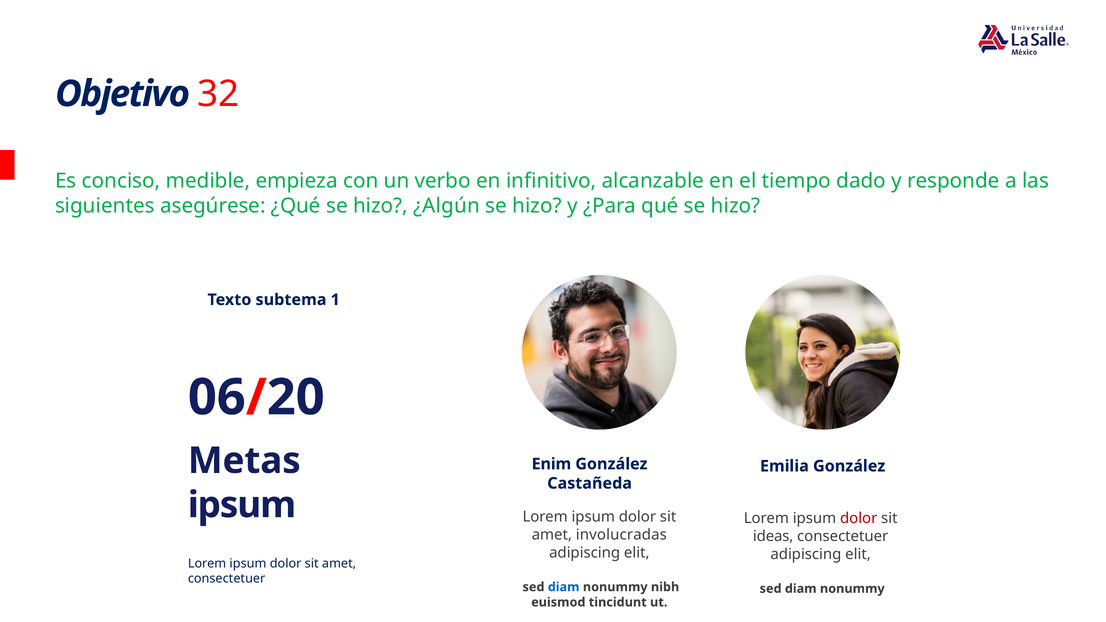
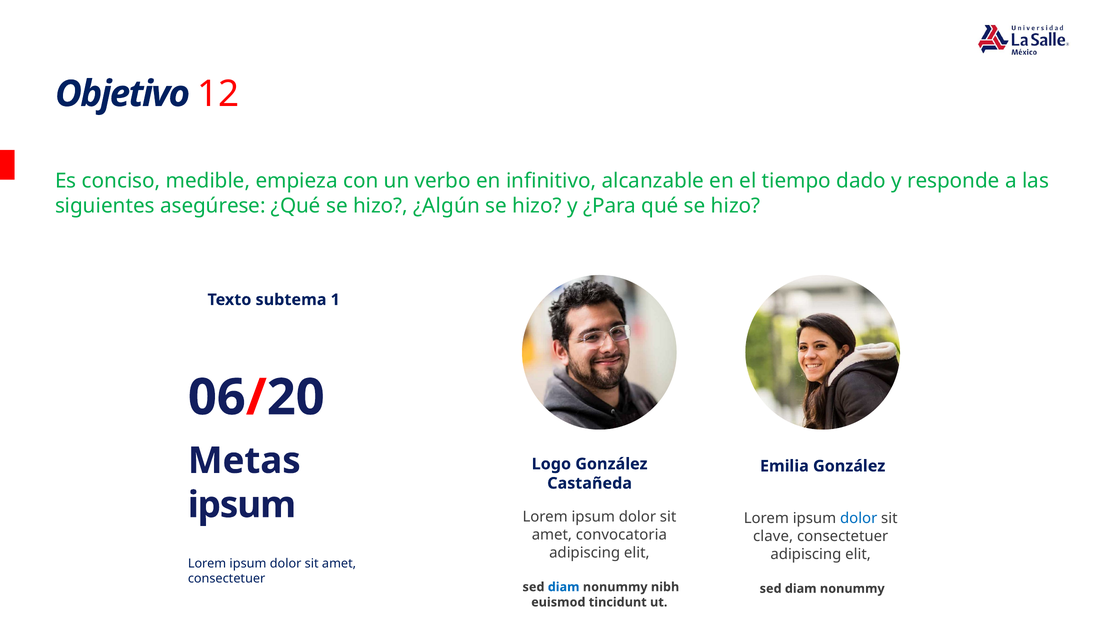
32: 32 -> 12
Enim: Enim -> Logo
dolor at (859, 518) colour: red -> blue
involucradas: involucradas -> convocatoria
ideas: ideas -> clave
